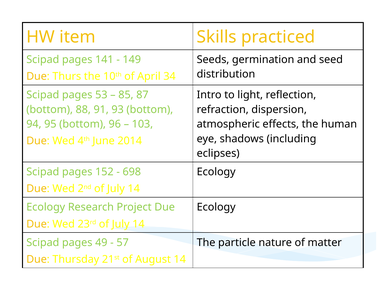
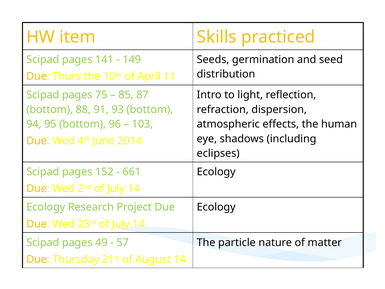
34: 34 -> 11
53: 53 -> 75
698: 698 -> 661
